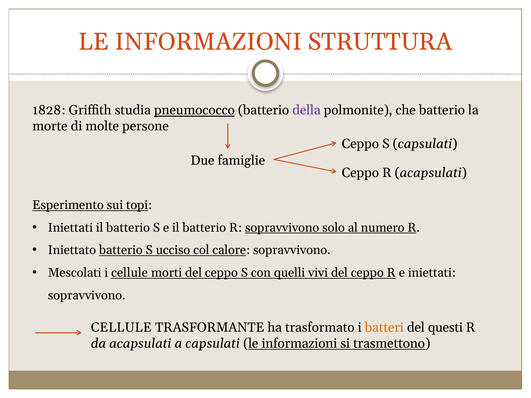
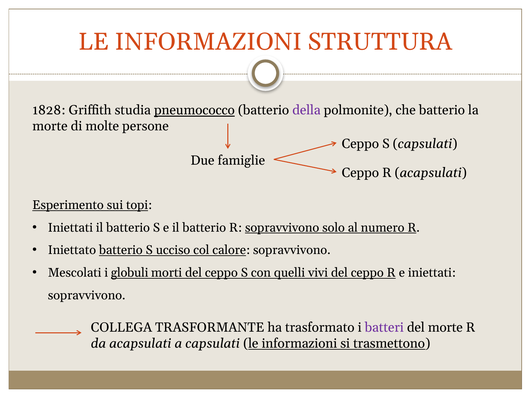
i cellule: cellule -> globuli
CELLULE at (121, 328): CELLULE -> COLLEGA
batteri colour: orange -> purple
del questi: questi -> morte
